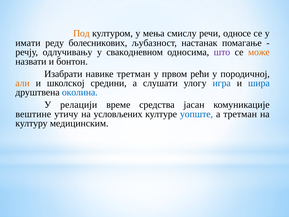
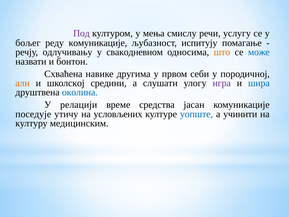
Под colour: orange -> purple
односе: односе -> услугу
имати: имати -> бољег
реду болесникових: болесникових -> комуникације
настанак: настанак -> испитују
што colour: purple -> orange
може colour: orange -> blue
Изабрати: Изабрати -> Схваћена
навике третман: третман -> другима
рећи: рећи -> себи
игра colour: blue -> purple
вештине: вештине -> поседује
а третман: третман -> учинити
